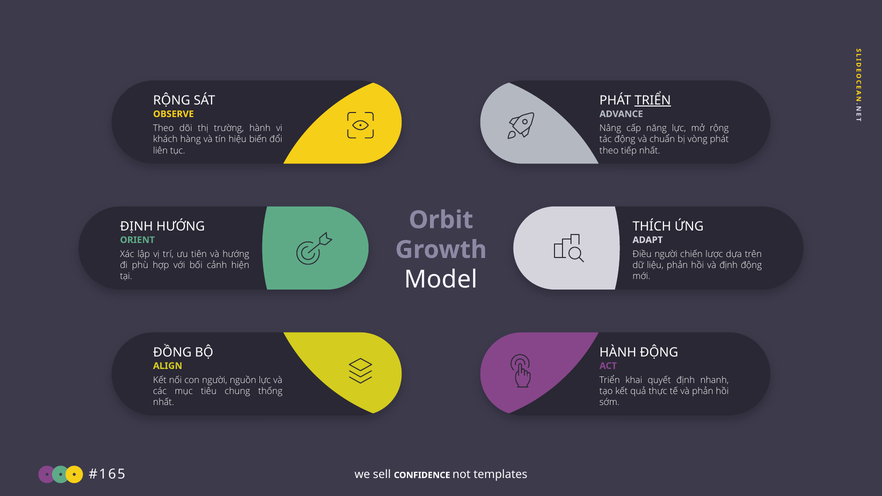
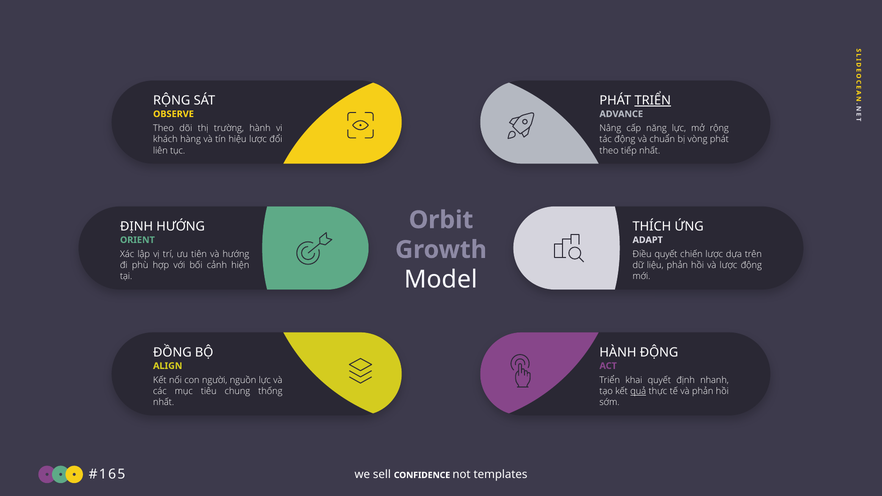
hiệu biến: biến -> lược
Điều người: người -> quyết
và định: định -> lược
quả underline: none -> present
